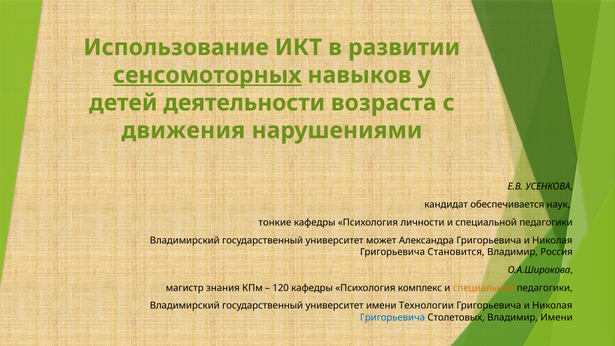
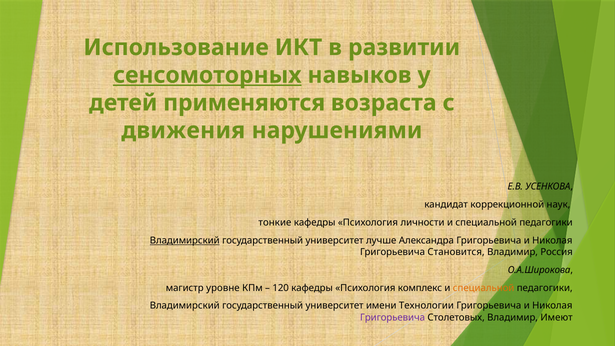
деятельности: деятельности -> применяются
обеспечивается: обеспечивается -> коррекционной
Владимирский at (185, 240) underline: none -> present
может: может -> лучше
знания: знания -> уровне
Григорьевича at (393, 317) colour: blue -> purple
Владимир Имени: Имени -> Имеют
